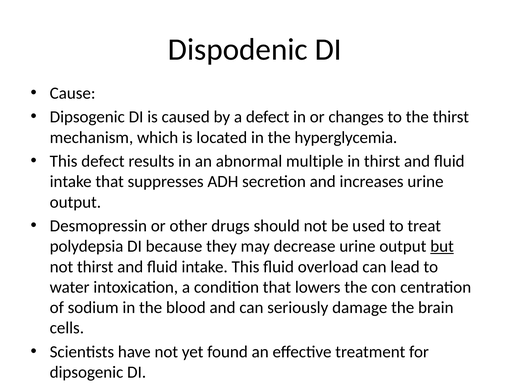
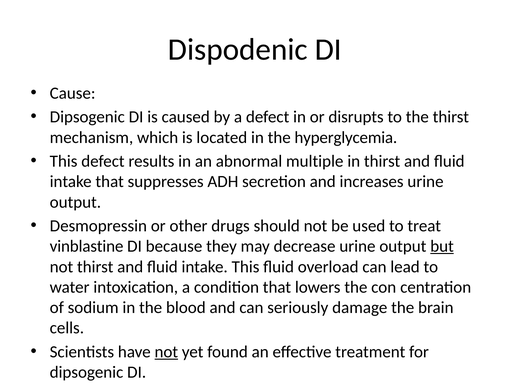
changes: changes -> disrupts
polydepsia: polydepsia -> vinblastine
not at (166, 351) underline: none -> present
